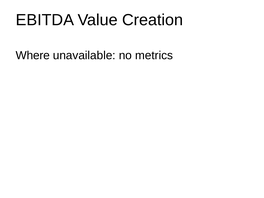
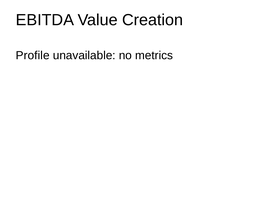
Where: Where -> Profile
